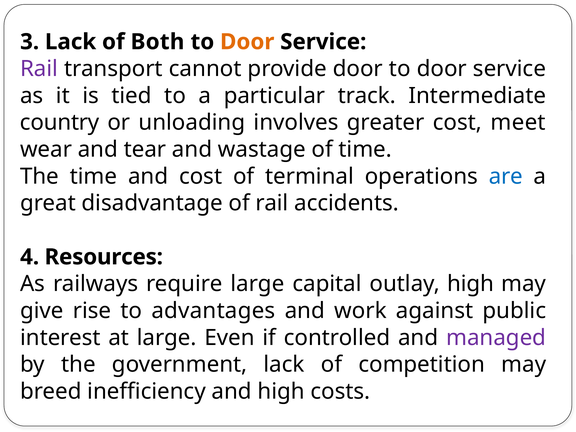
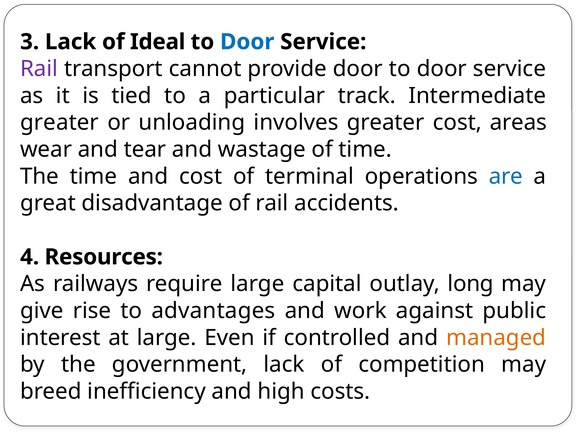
Both: Both -> Ideal
Door at (247, 42) colour: orange -> blue
country at (60, 123): country -> greater
meet: meet -> areas
outlay high: high -> long
managed colour: purple -> orange
